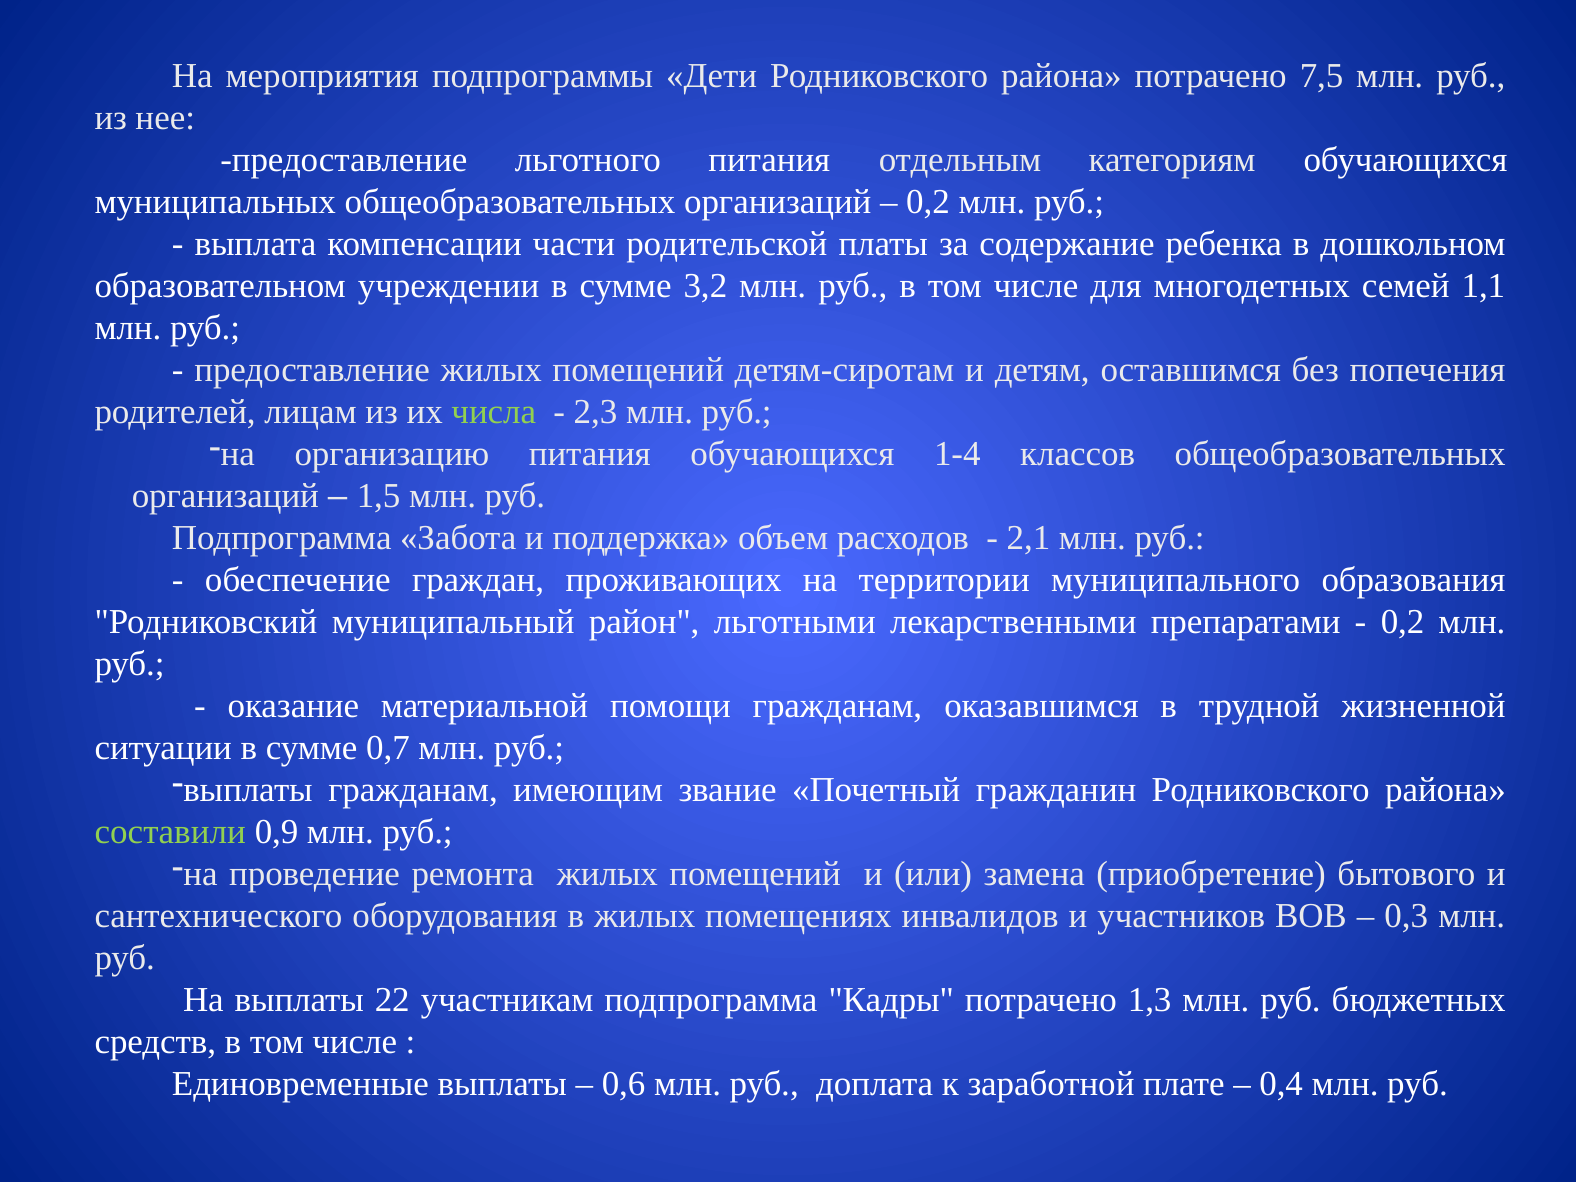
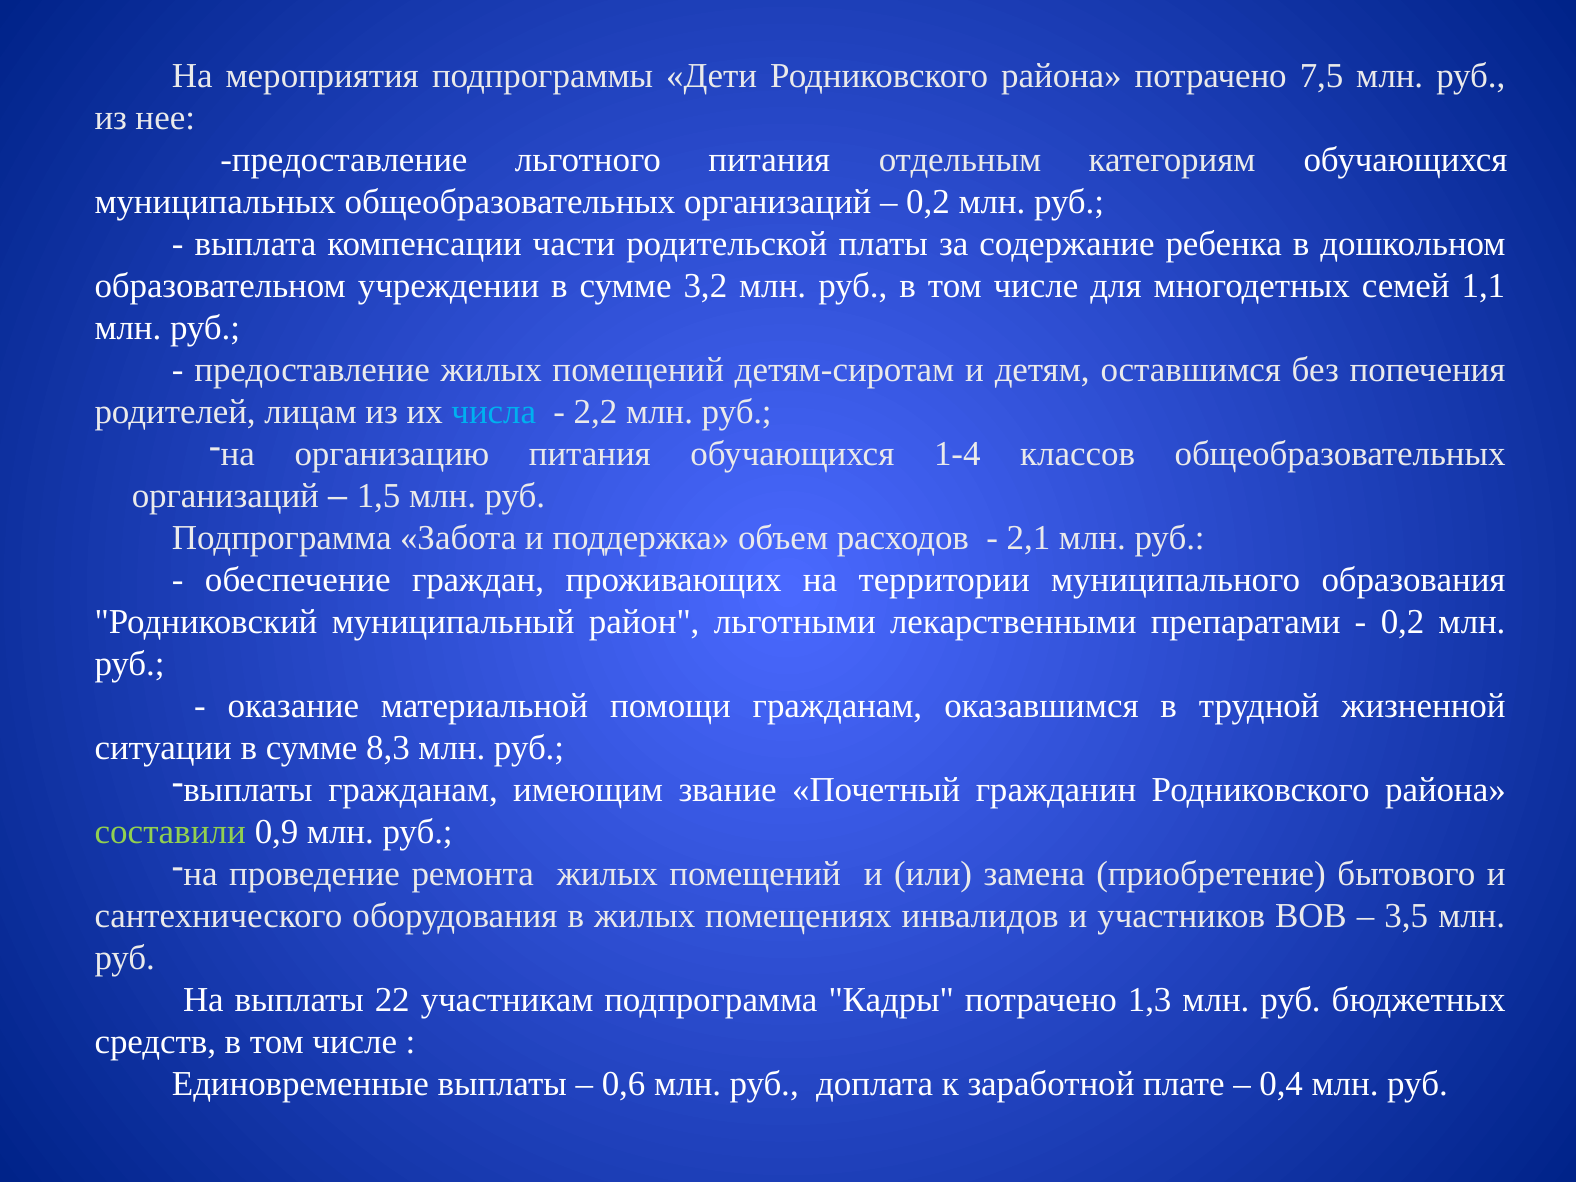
числа colour: light green -> light blue
2,3: 2,3 -> 2,2
0,7: 0,7 -> 8,3
0,3: 0,3 -> 3,5
